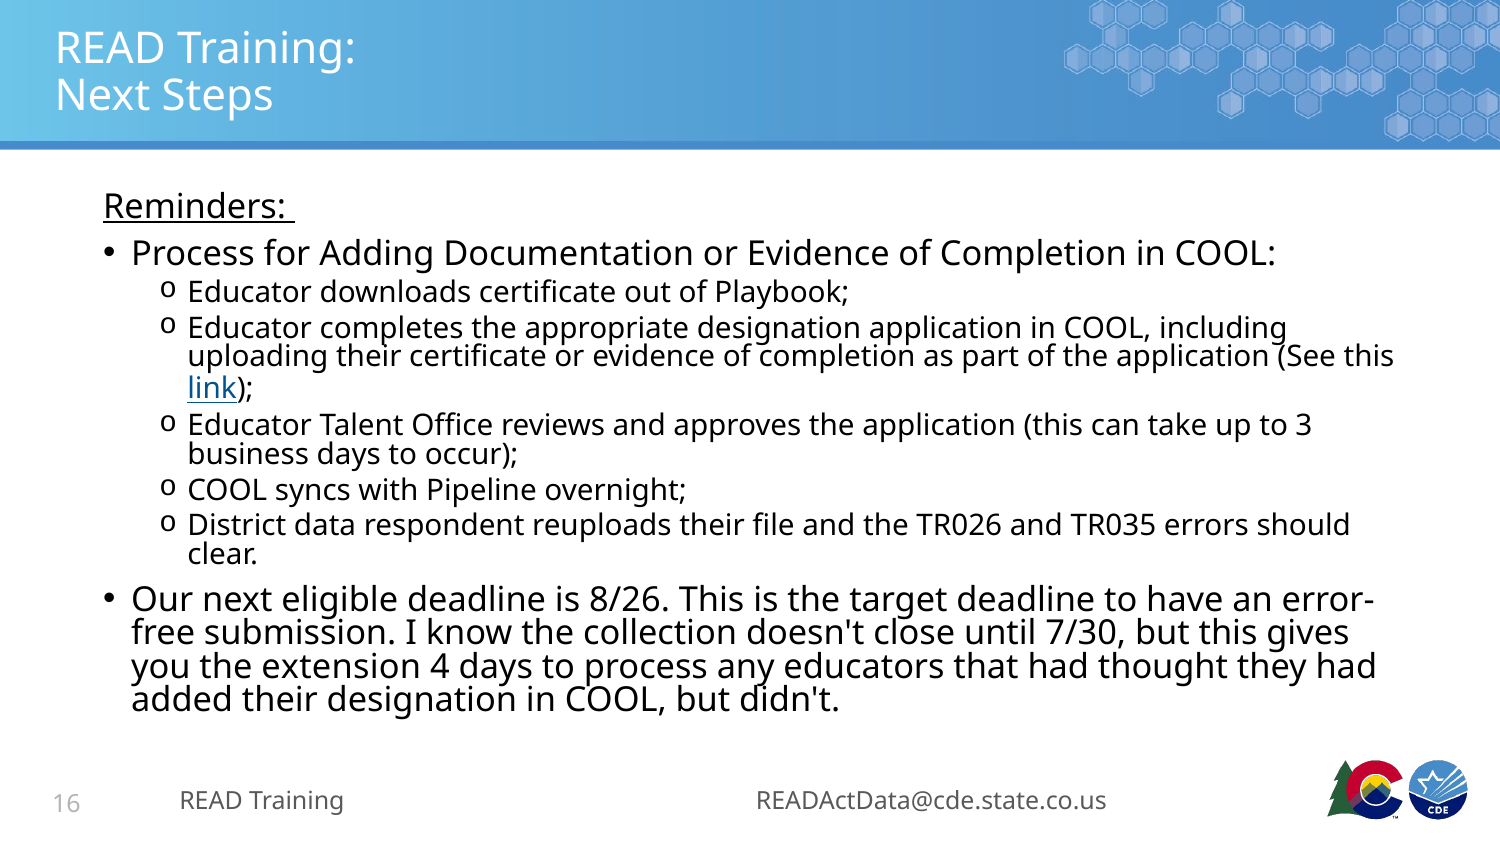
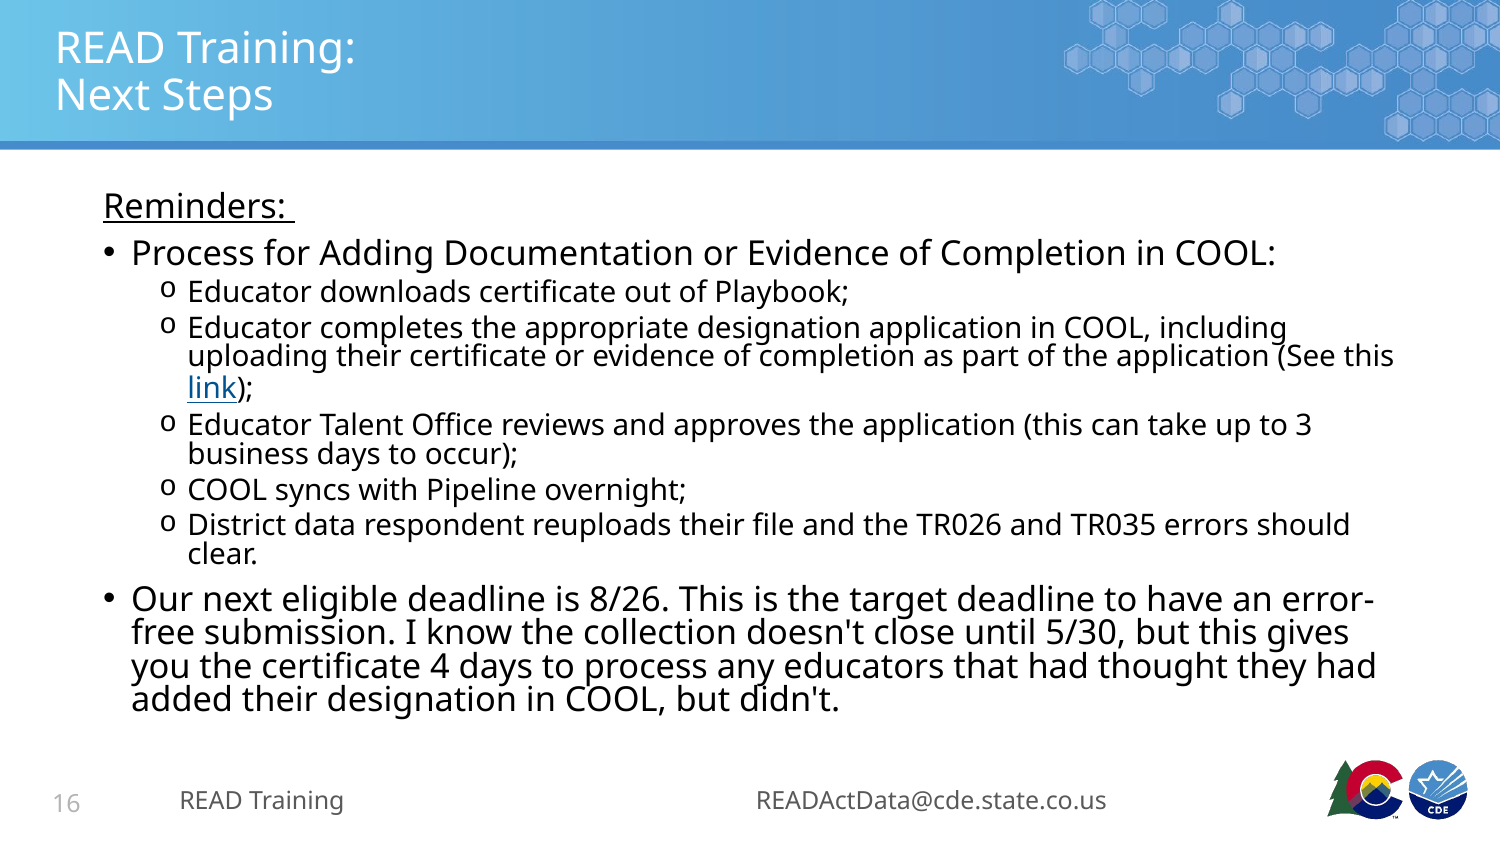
7/30: 7/30 -> 5/30
the extension: extension -> certificate
